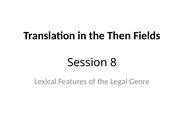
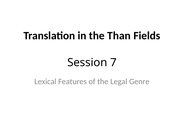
Then: Then -> Than
8: 8 -> 7
